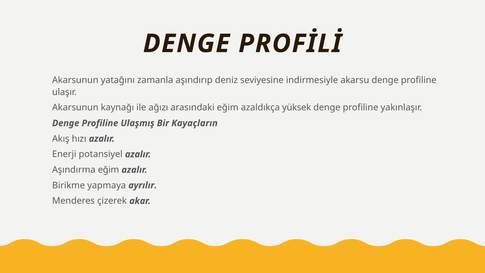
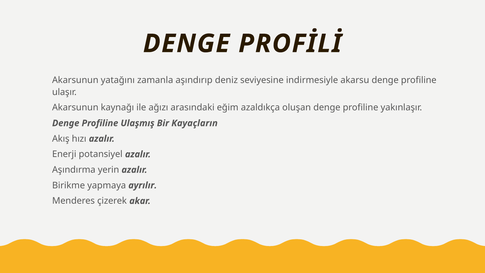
yüksek: yüksek -> oluşan
Aşındırma eğim: eğim -> yerin
